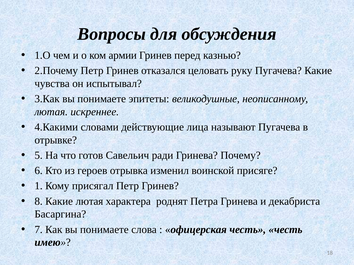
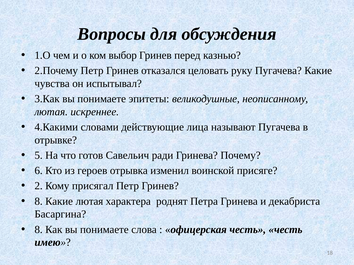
армии: армии -> выбор
1: 1 -> 2
7 at (39, 230): 7 -> 8
